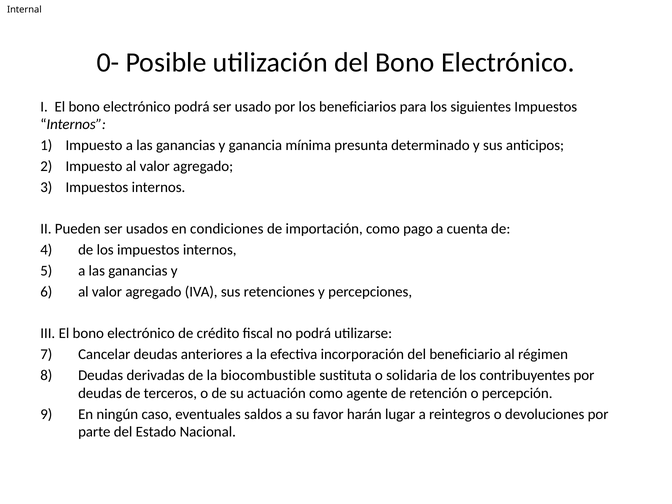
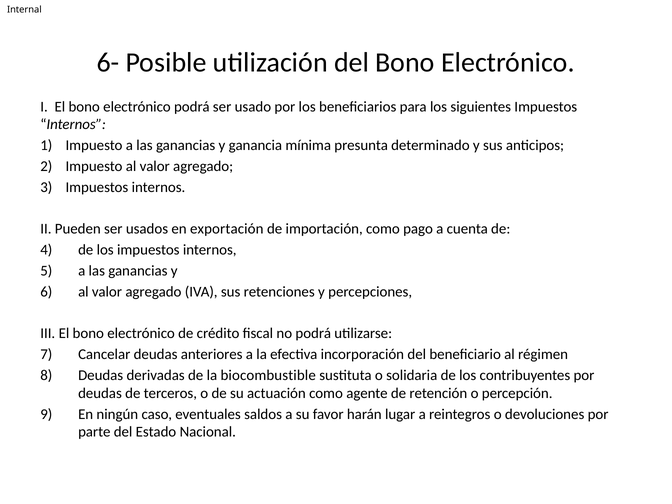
0-: 0- -> 6-
condiciones: condiciones -> exportación
